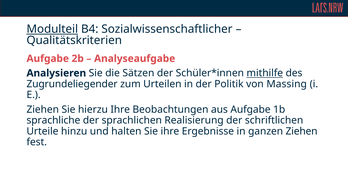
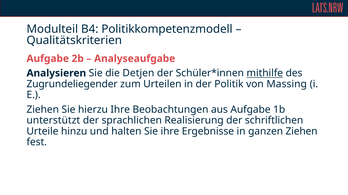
Modulteil underline: present -> none
Sozialwissenschaftlicher: Sozialwissenschaftlicher -> Politikkompetenzmodell
Sätzen: Sätzen -> Detjen
sprachliche: sprachliche -> unterstützt
